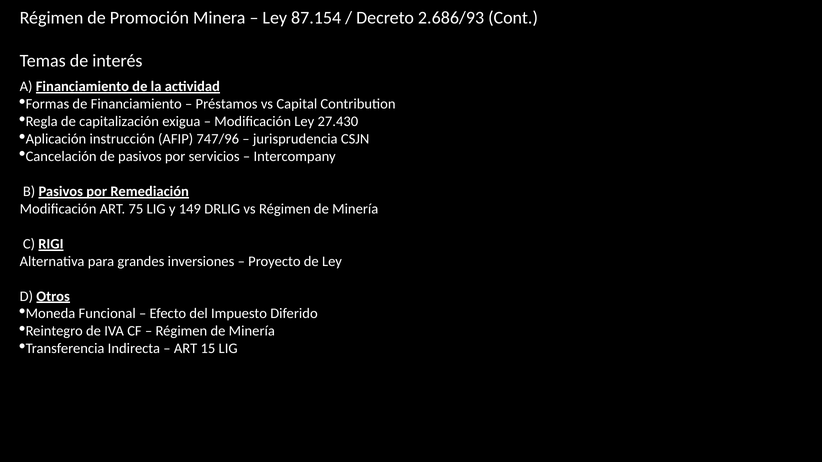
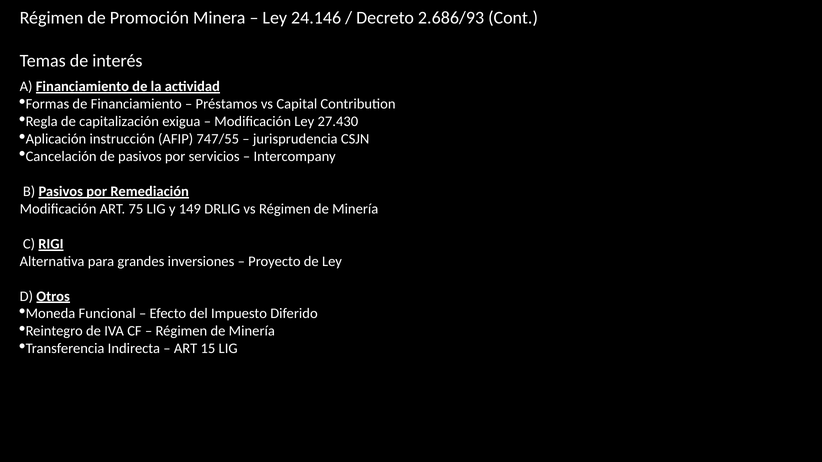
87.154: 87.154 -> 24.146
747/96: 747/96 -> 747/55
